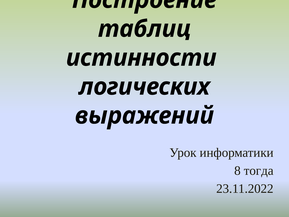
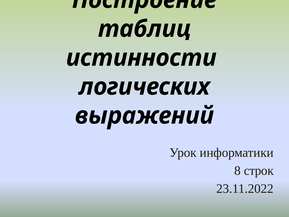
тогда: тогда -> строк
